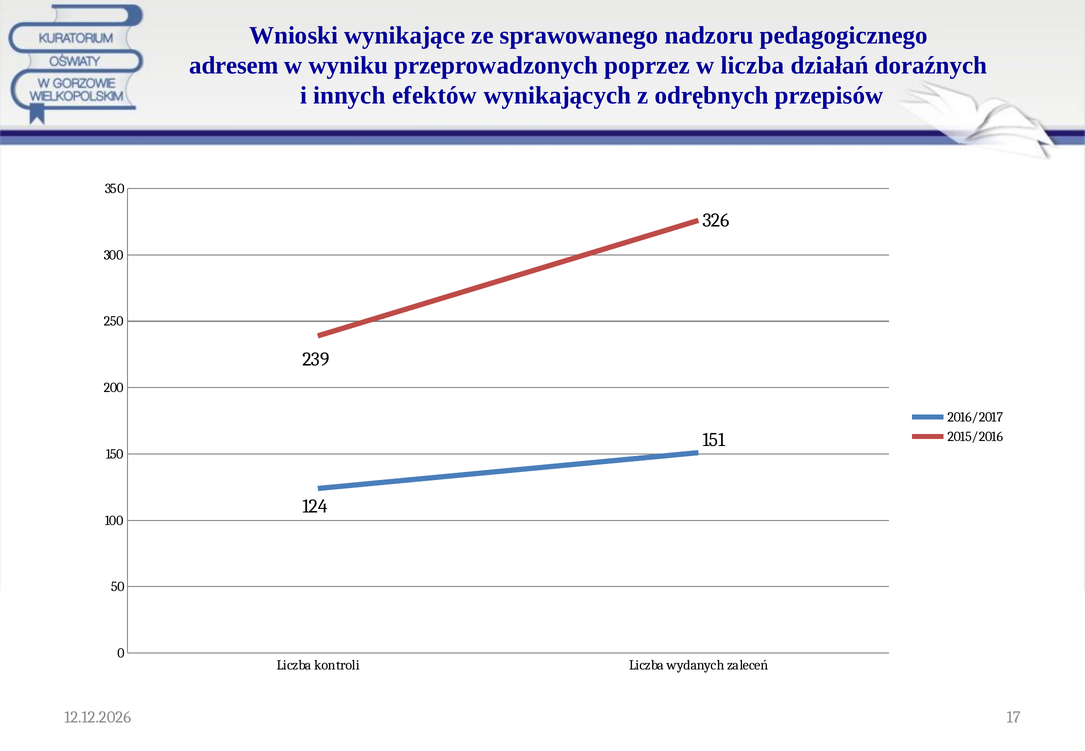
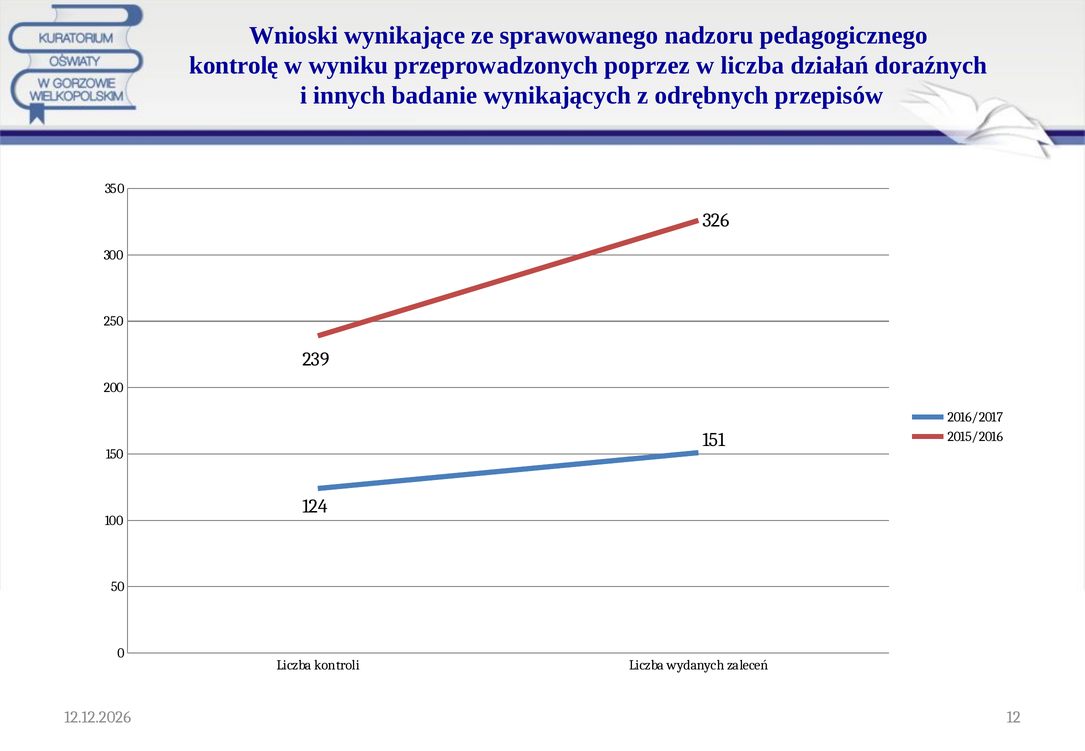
adresem: adresem -> kontrolę
efektów: efektów -> badanie
17: 17 -> 12
